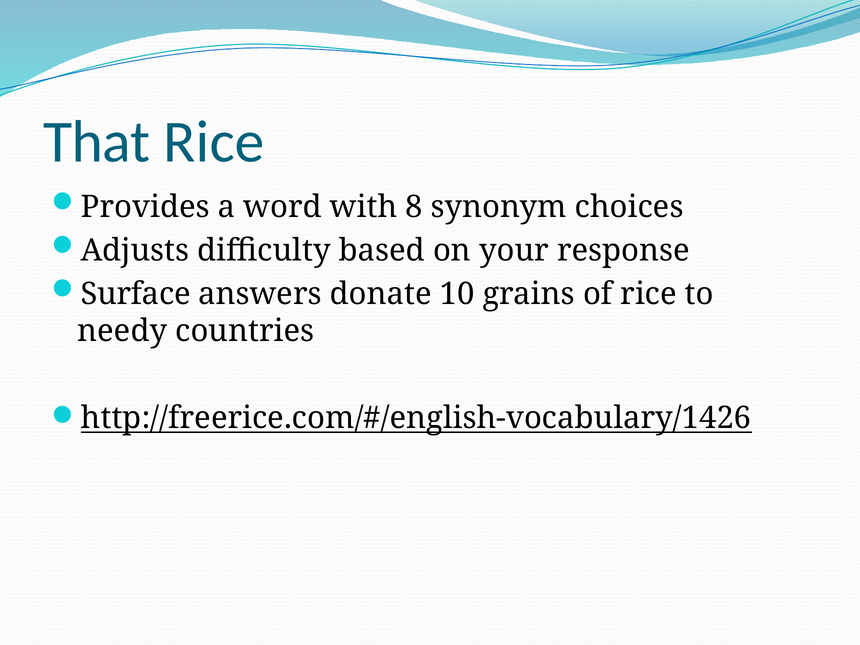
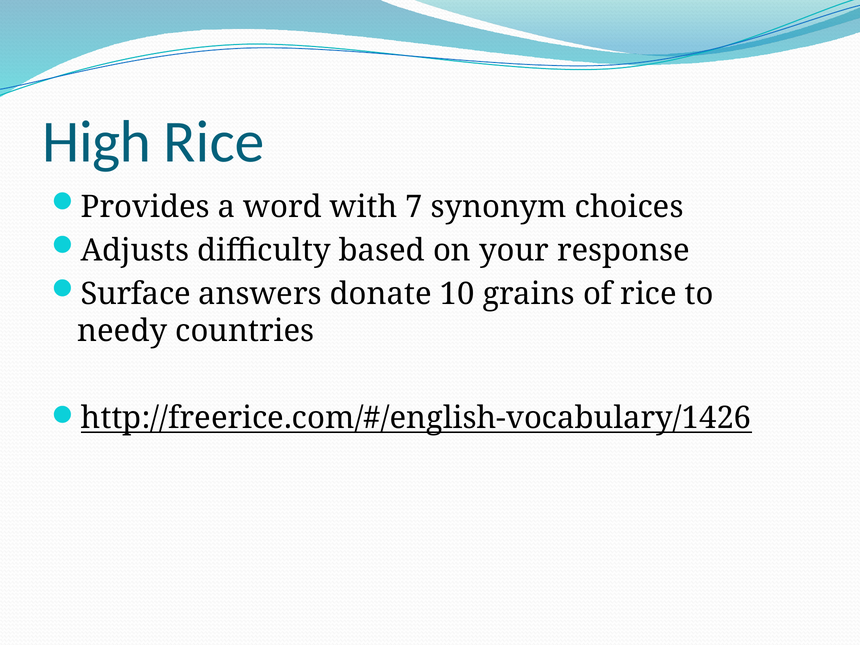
That: That -> High
8: 8 -> 7
